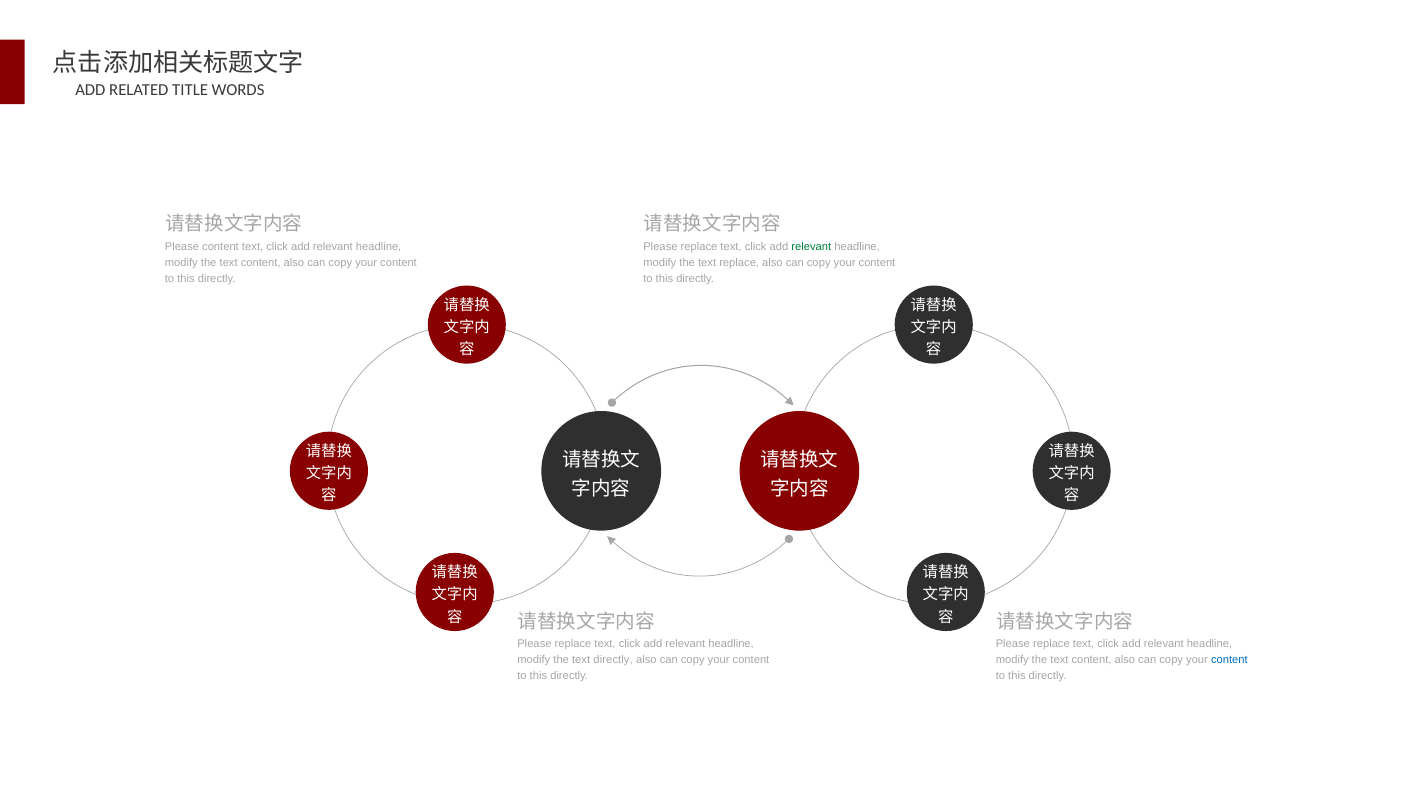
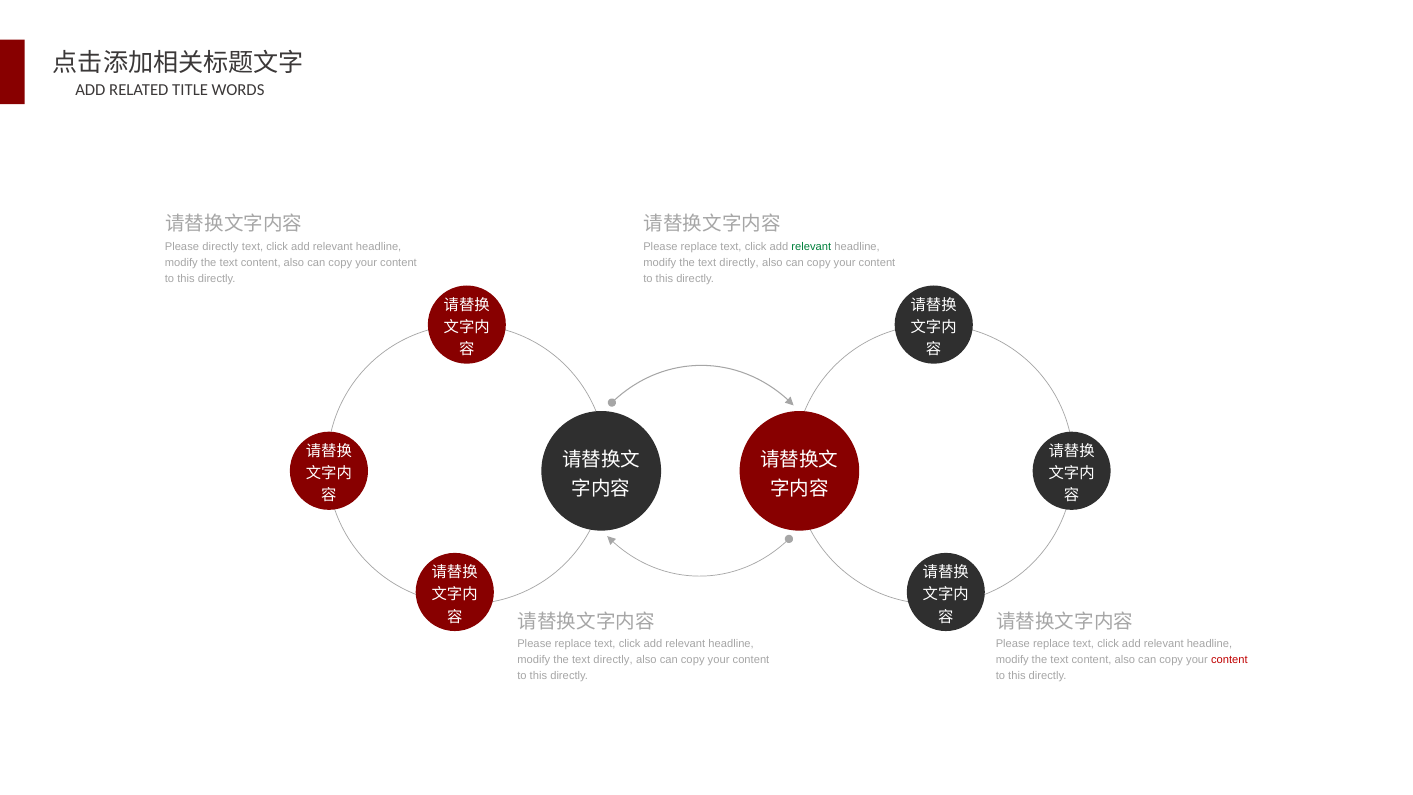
Please content: content -> directly
replace at (739, 263): replace -> directly
content at (1229, 660) colour: blue -> red
